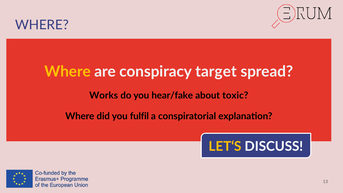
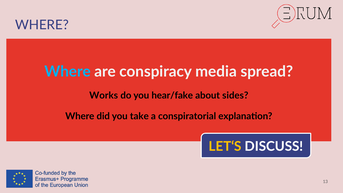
Where at (68, 72) colour: yellow -> light blue
target: target -> media
toxic: toxic -> sides
fulfil: fulfil -> take
